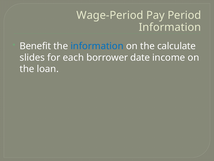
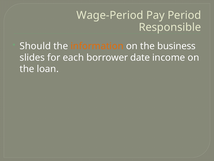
Information at (170, 27): Information -> Responsible
Benefit: Benefit -> Should
information at (97, 46) colour: blue -> orange
calculate: calculate -> business
